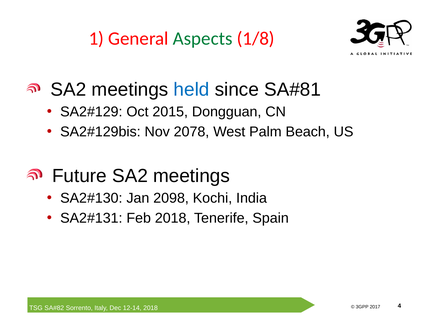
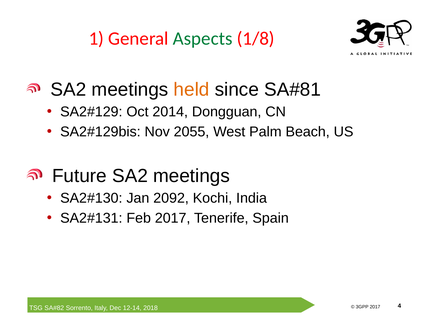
held colour: blue -> orange
2015: 2015 -> 2014
2078: 2078 -> 2055
2098: 2098 -> 2092
Feb 2018: 2018 -> 2017
